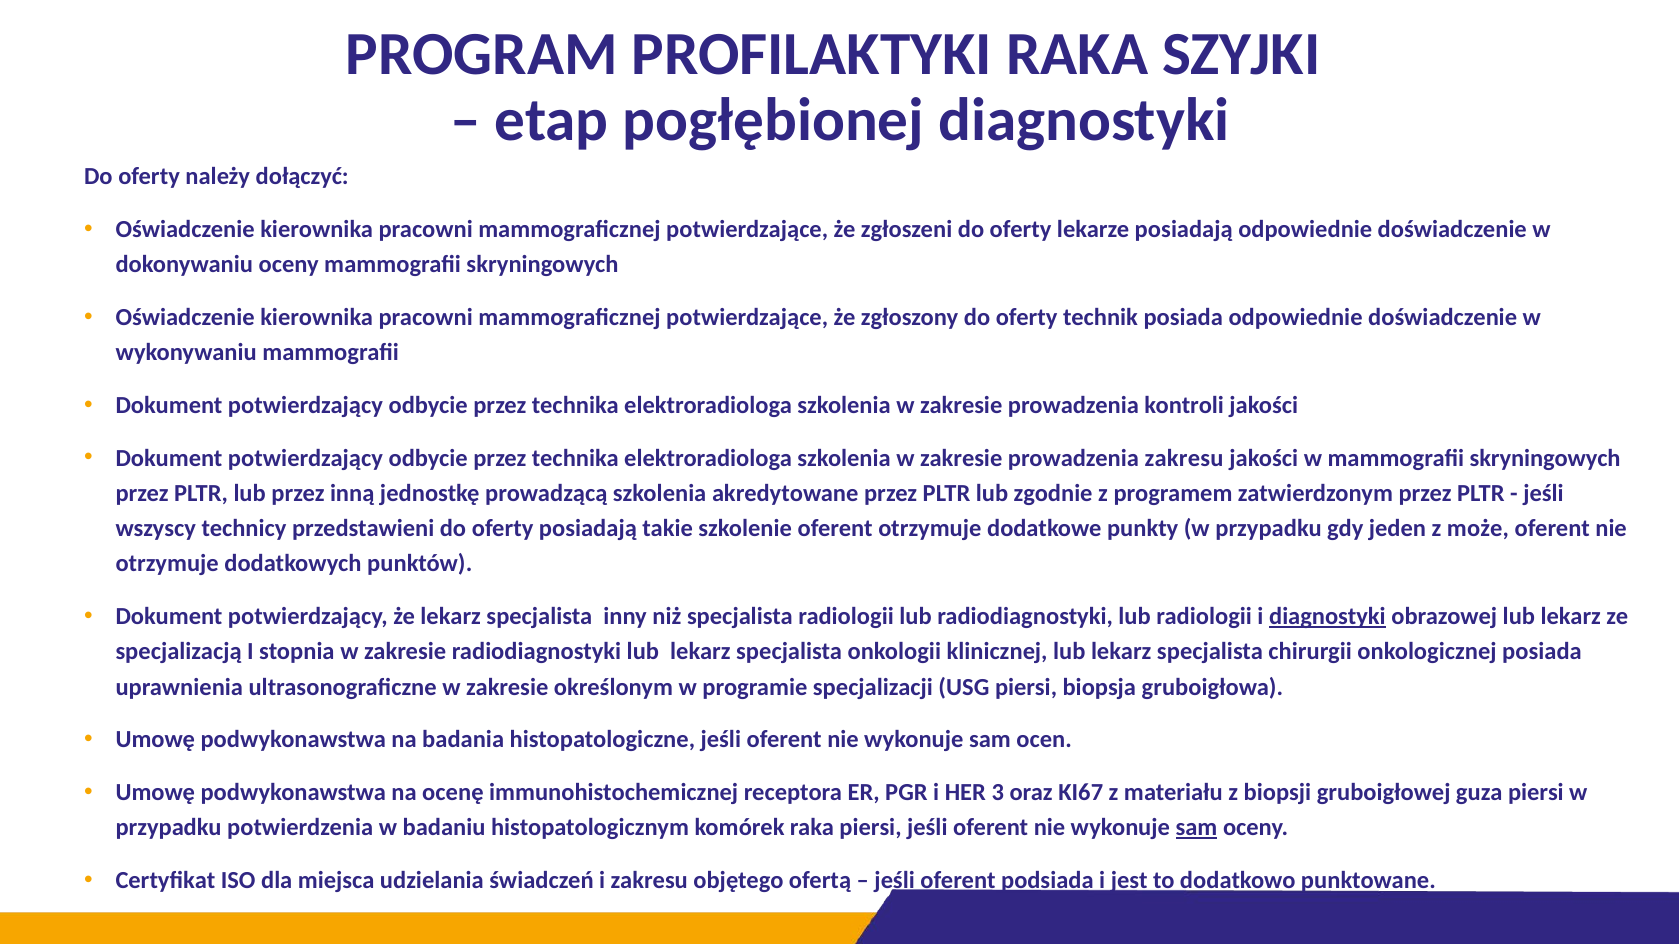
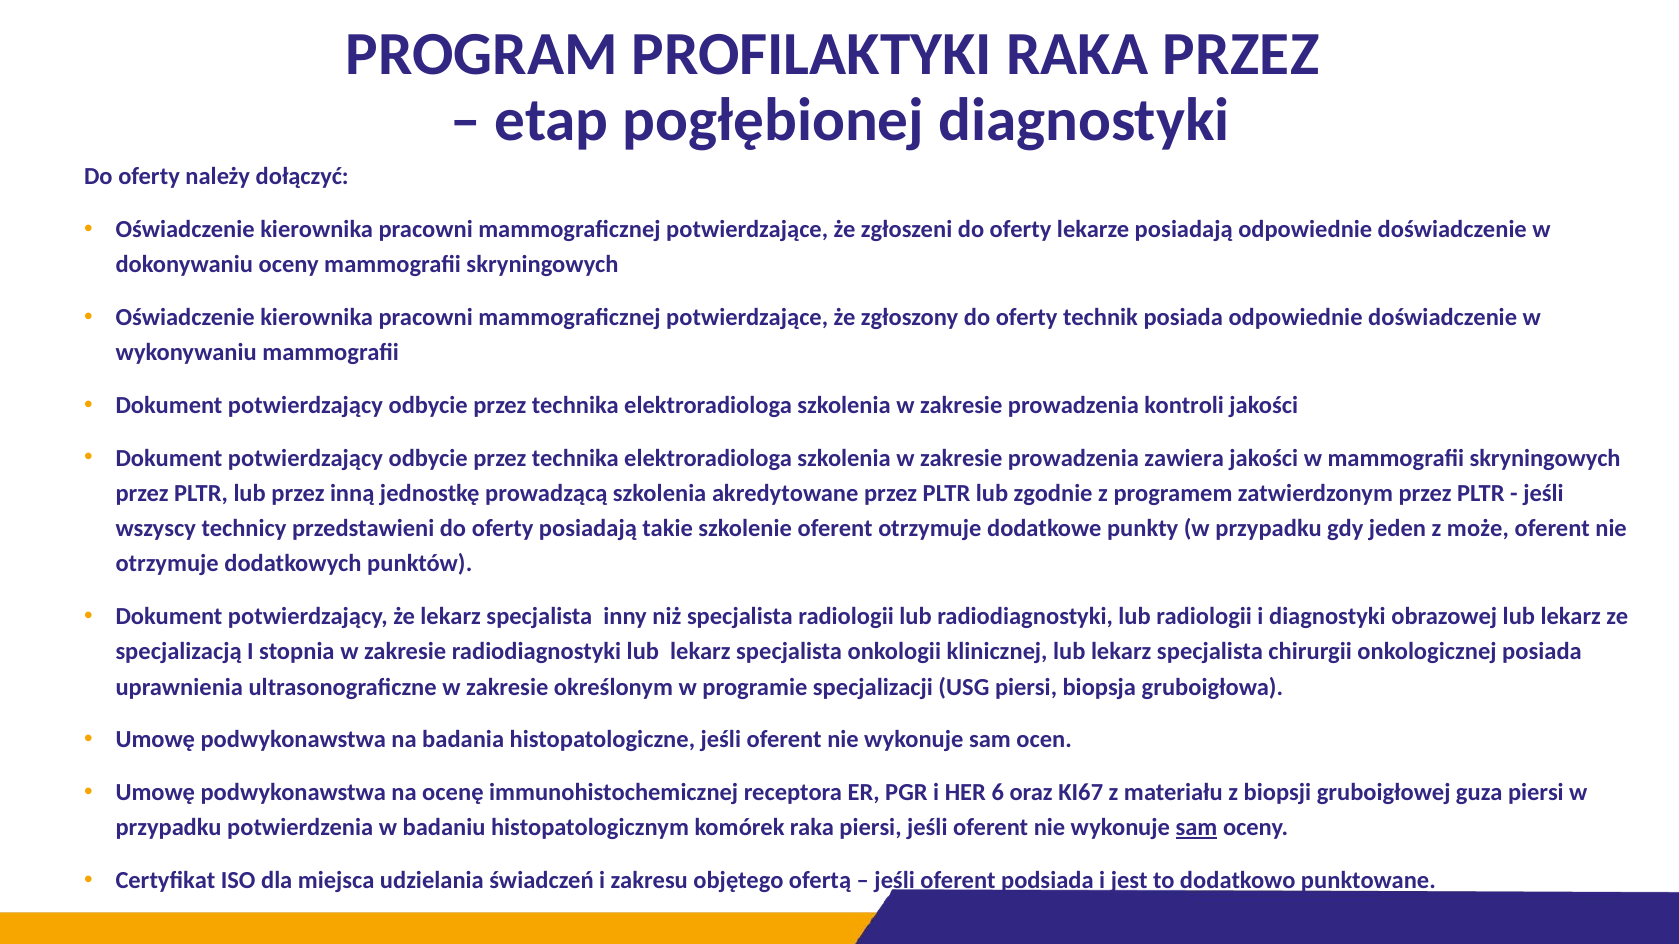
RAKA SZYJKI: SZYJKI -> PRZEZ
prowadzenia zakresu: zakresu -> zawiera
diagnostyki at (1327, 617) underline: present -> none
3: 3 -> 6
